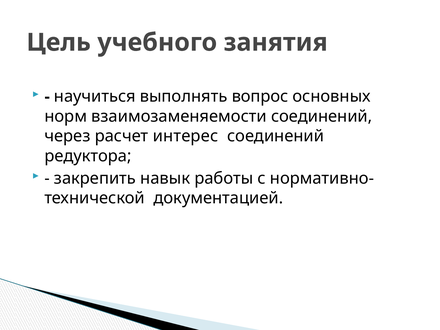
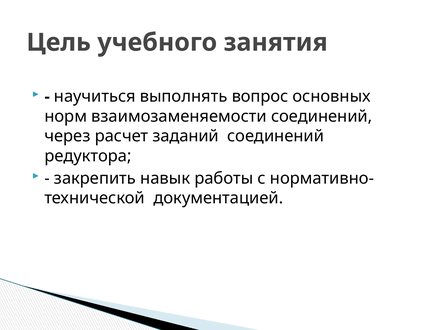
интерес: интерес -> заданий
